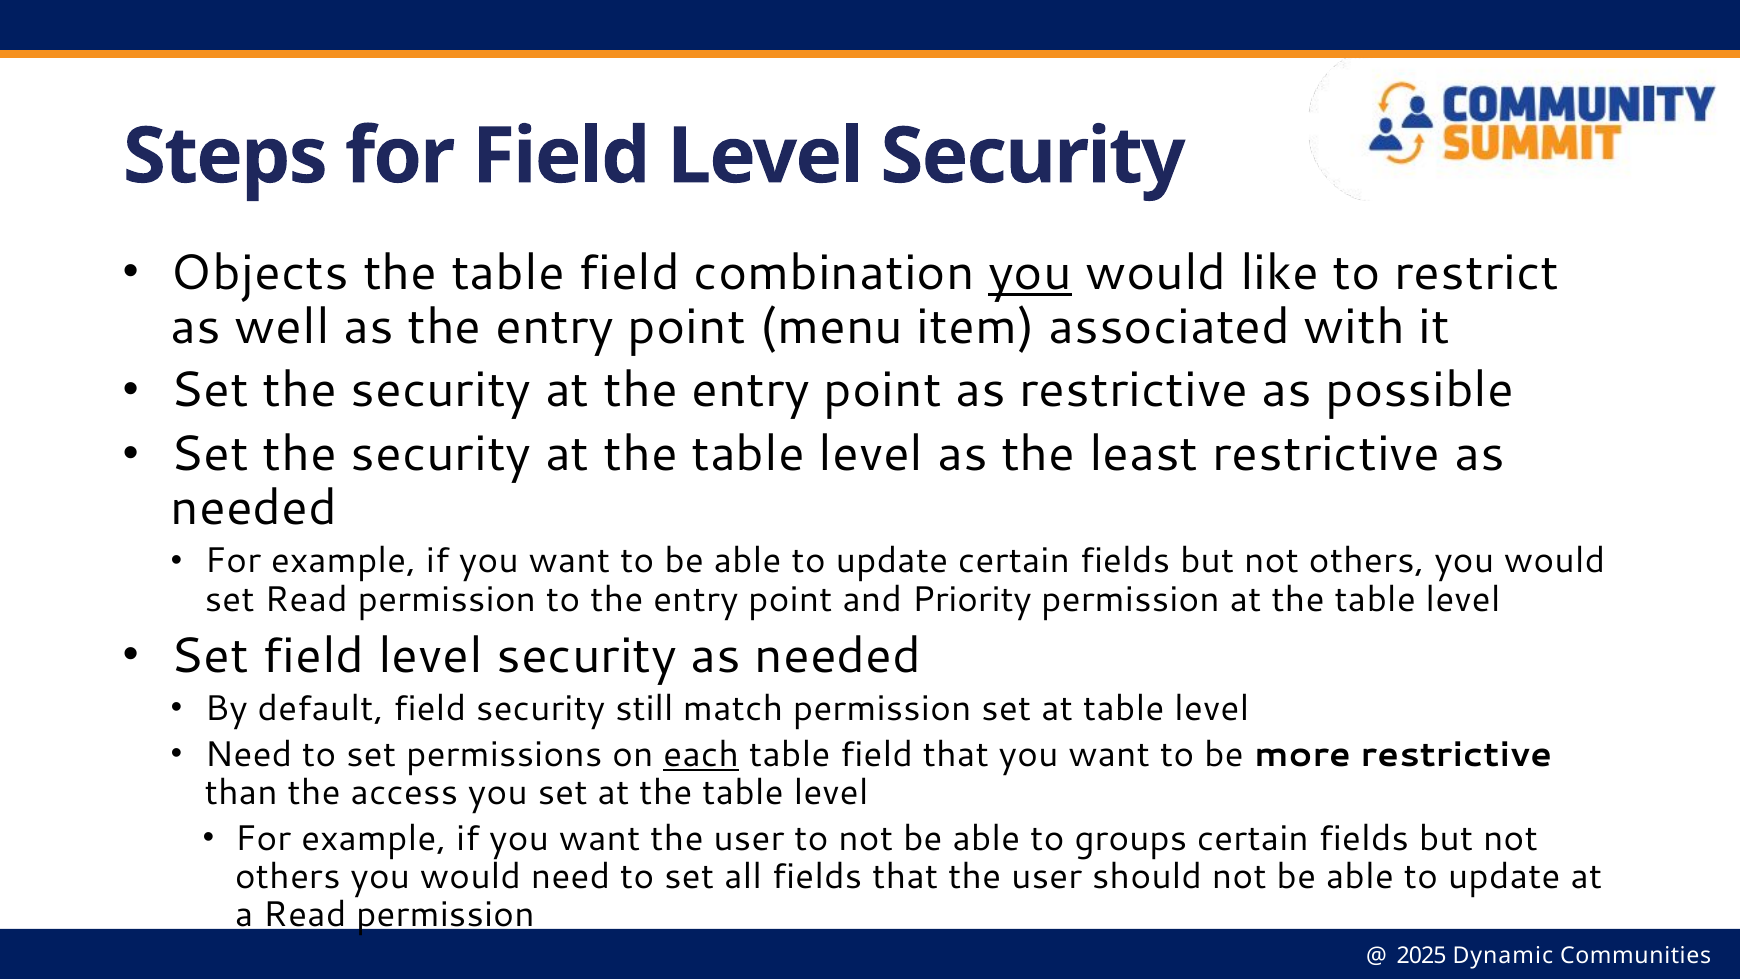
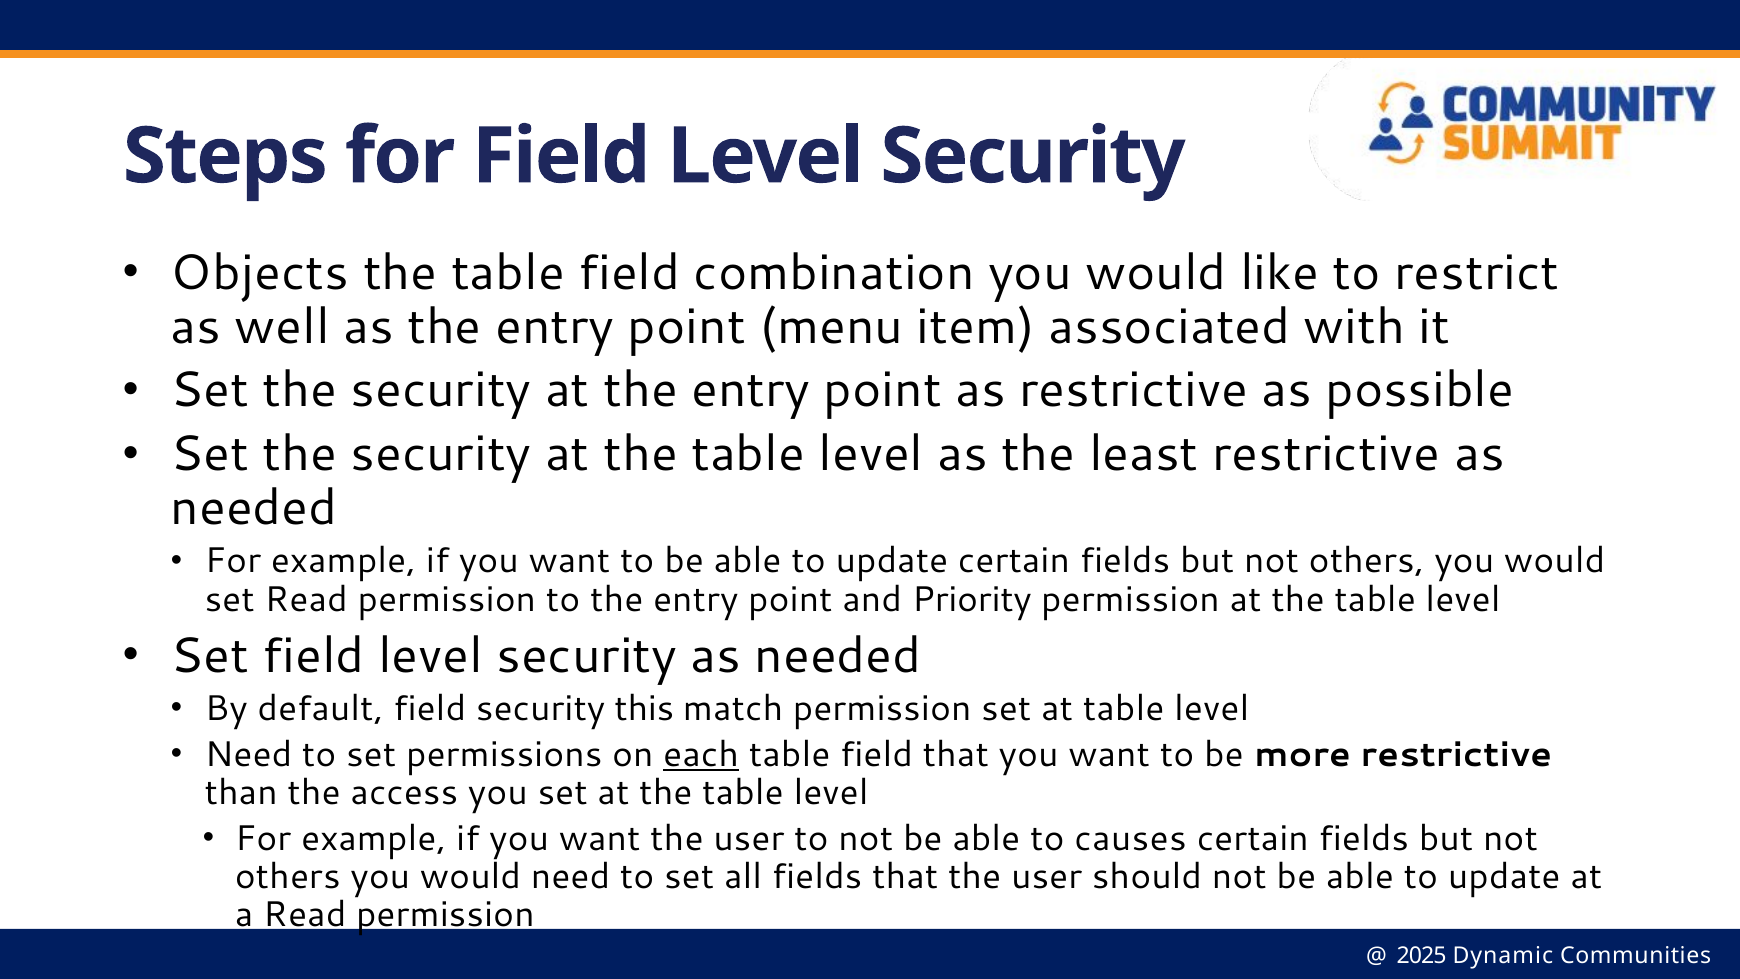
you at (1030, 273) underline: present -> none
still: still -> this
groups: groups -> causes
